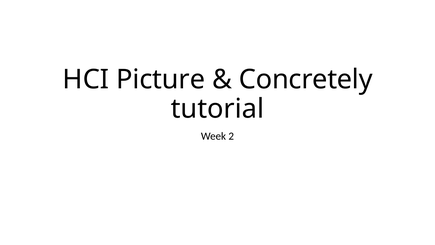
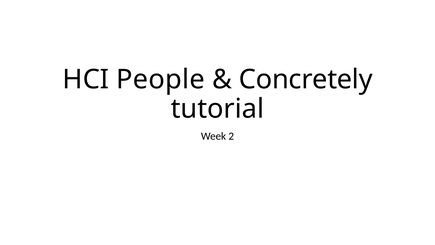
Picture: Picture -> People
